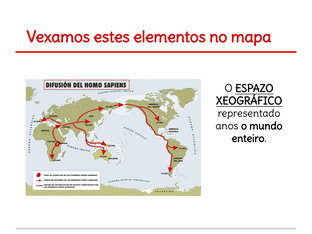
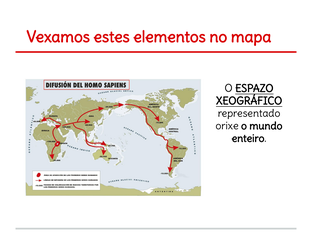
anos: anos -> orixe
